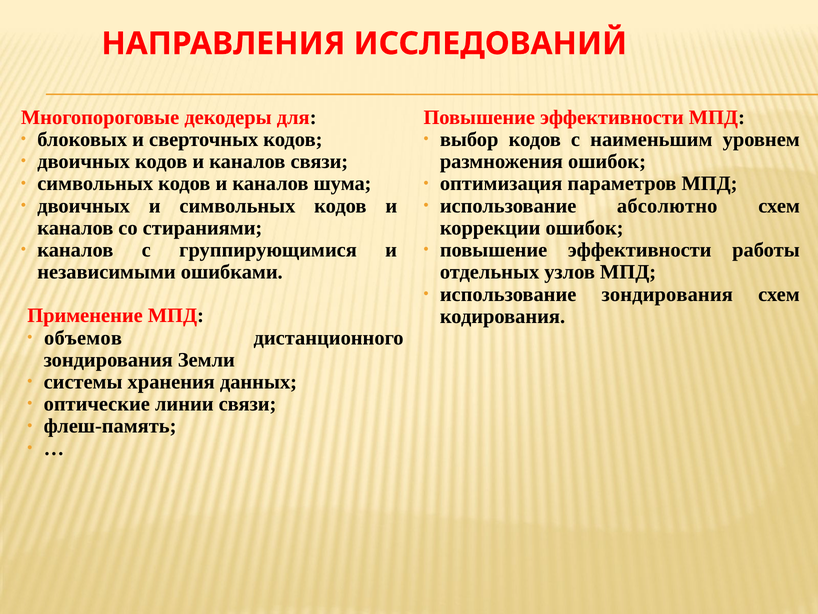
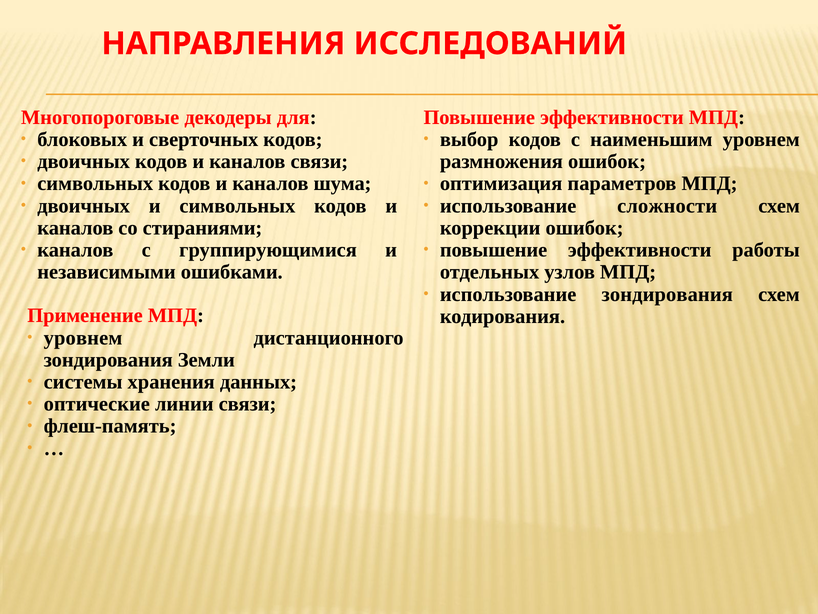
абсолютно: абсолютно -> сложности
объемов at (83, 337): объемов -> уровнем
